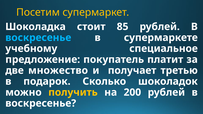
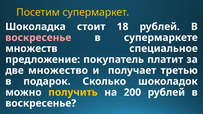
85: 85 -> 18
воскресенье at (38, 38) colour: light blue -> pink
учебному: учебному -> множеств
